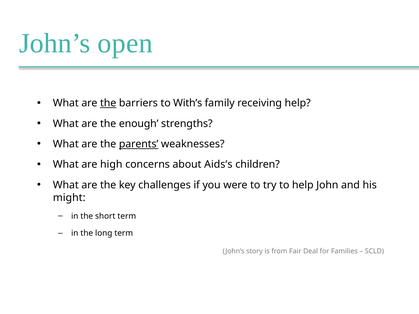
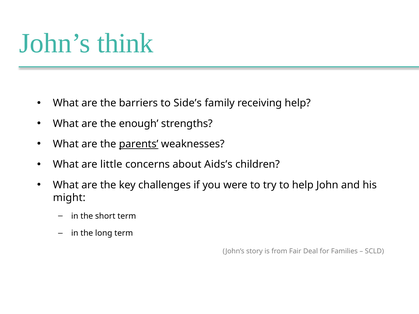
open: open -> think
the at (108, 103) underline: present -> none
With’s: With’s -> Side’s
high: high -> little
